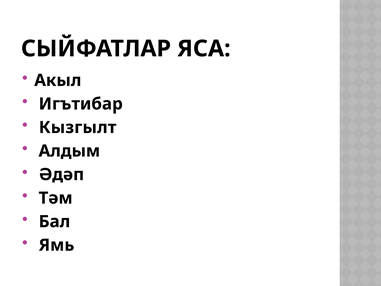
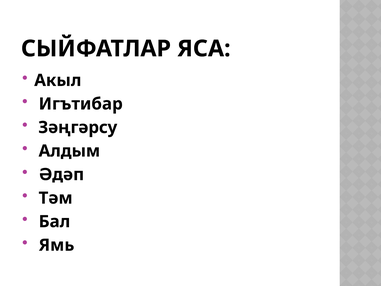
Кызгылт: Кызгылт -> Зәңгәрсу
